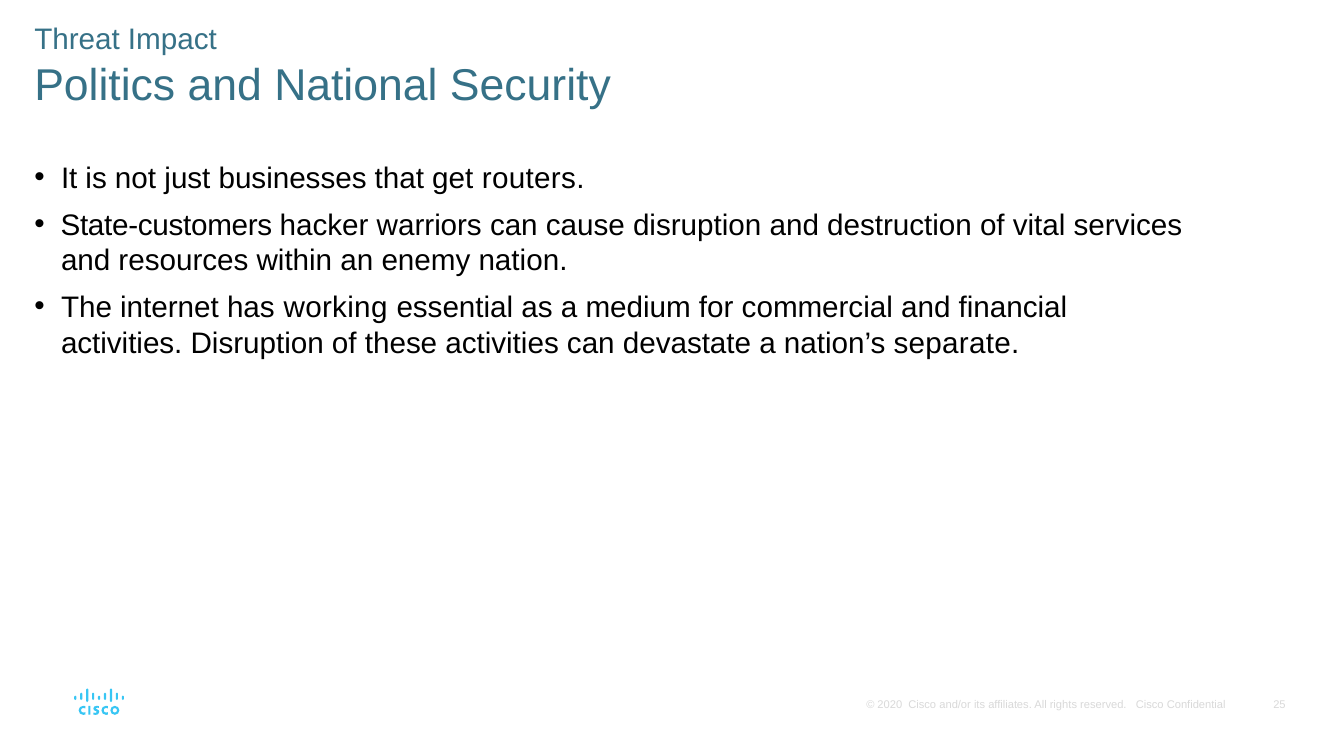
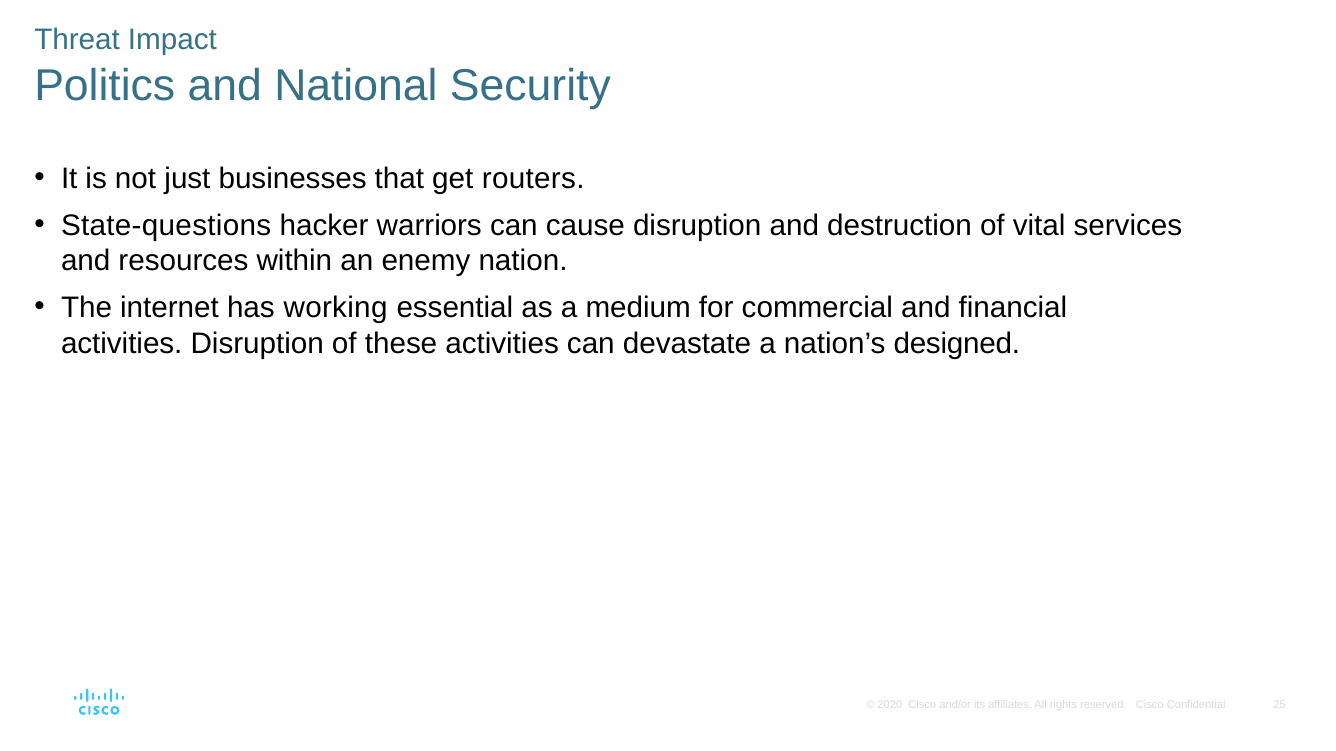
State-customers: State-customers -> State-questions
separate: separate -> designed
